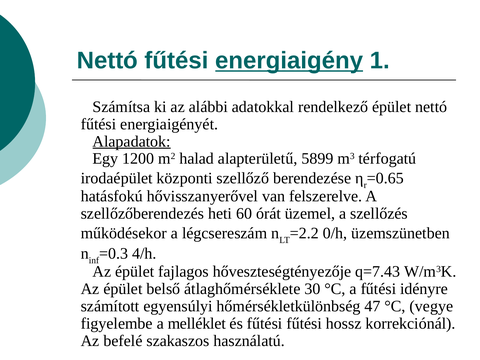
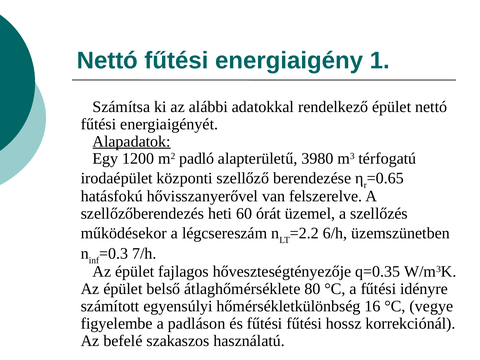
energiaigény underline: present -> none
halad: halad -> padló
5899: 5899 -> 3980
0/h: 0/h -> 6/h
4/h: 4/h -> 7/h
q=7.43: q=7.43 -> q=0.35
30: 30 -> 80
47: 47 -> 16
melléklet: melléklet -> padláson
